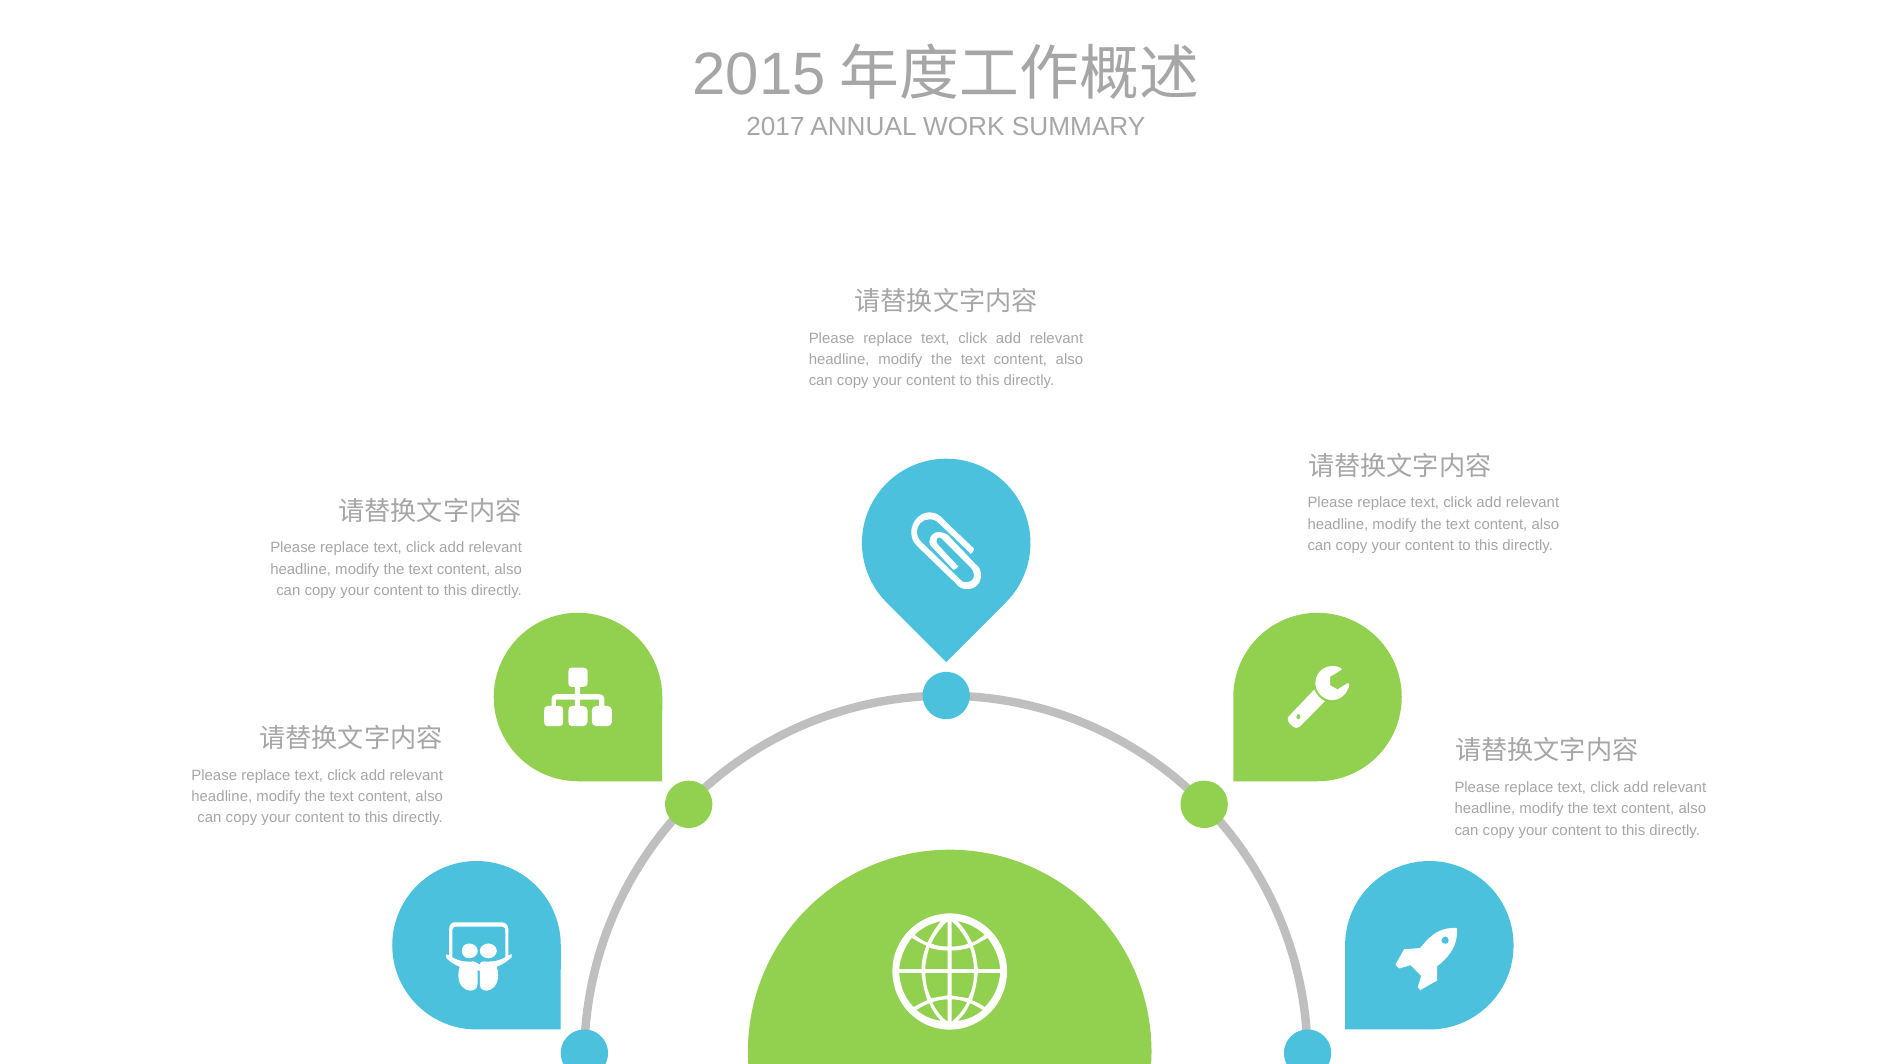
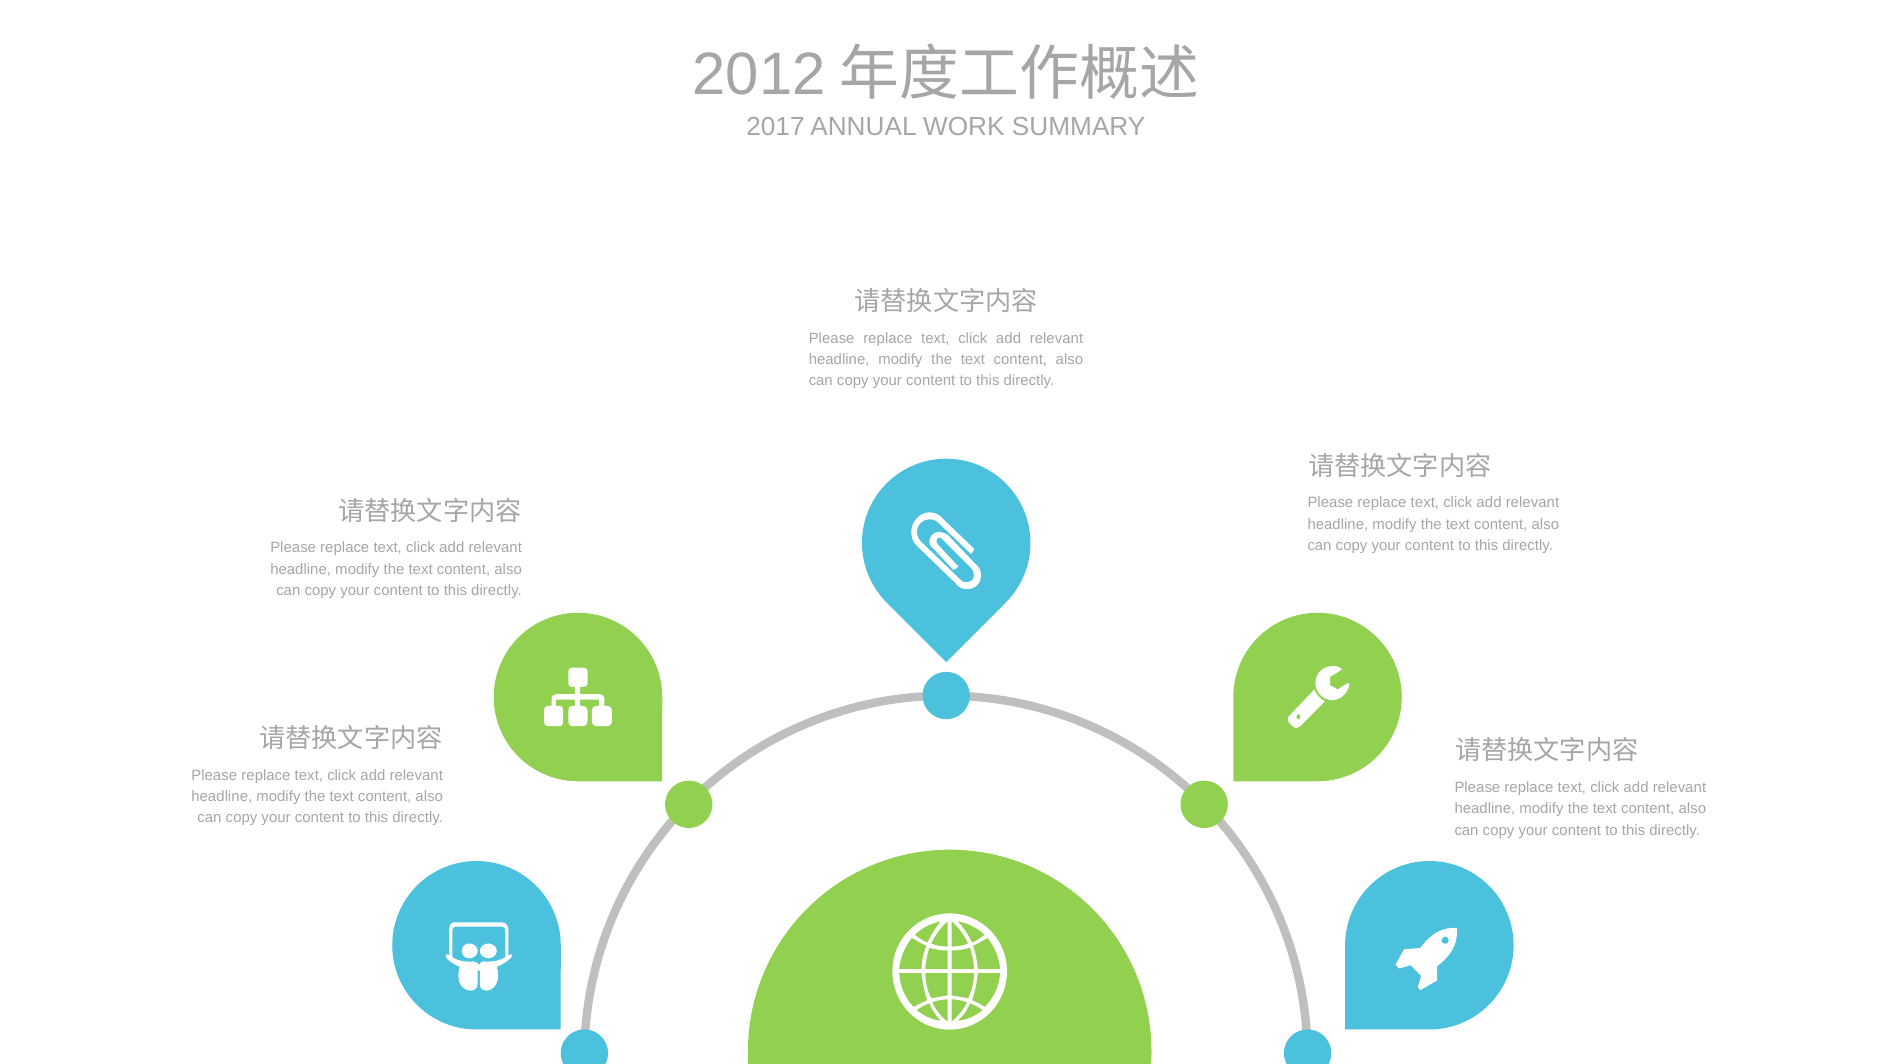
2015: 2015 -> 2012
